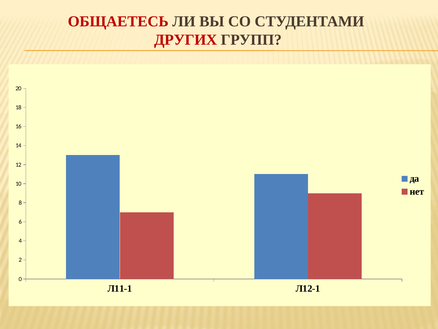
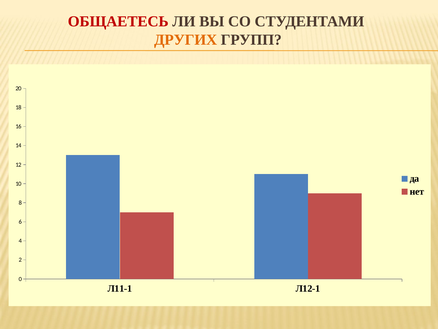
ДРУГИХ colour: red -> orange
